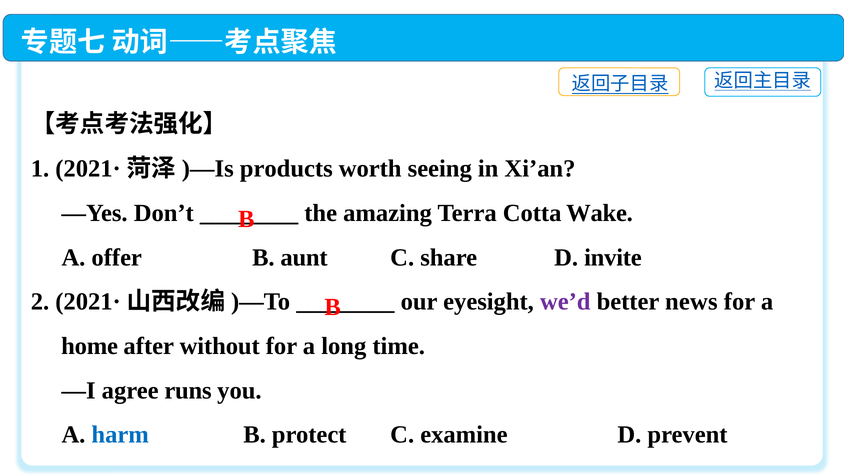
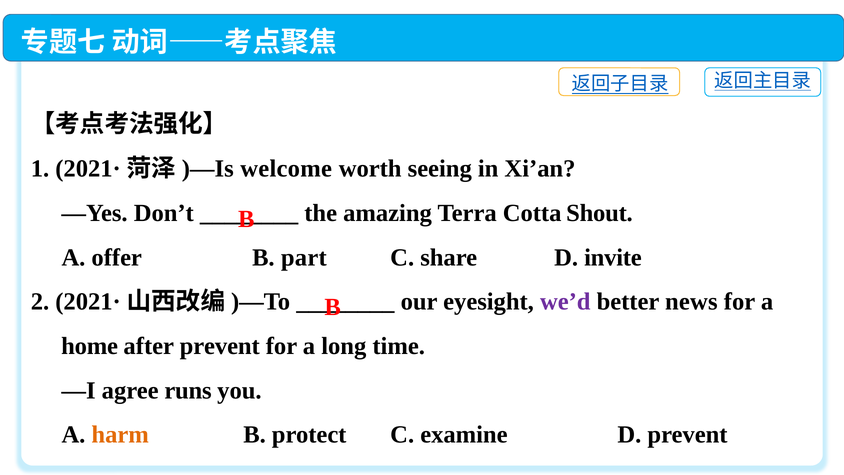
products: products -> welcome
Wake: Wake -> Shout
aunt: aunt -> part
after without: without -> prevent
harm colour: blue -> orange
